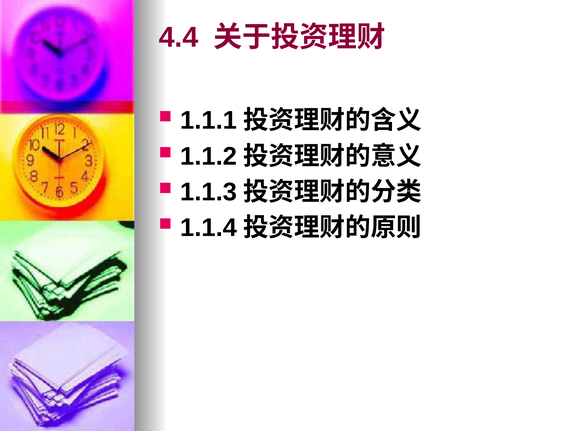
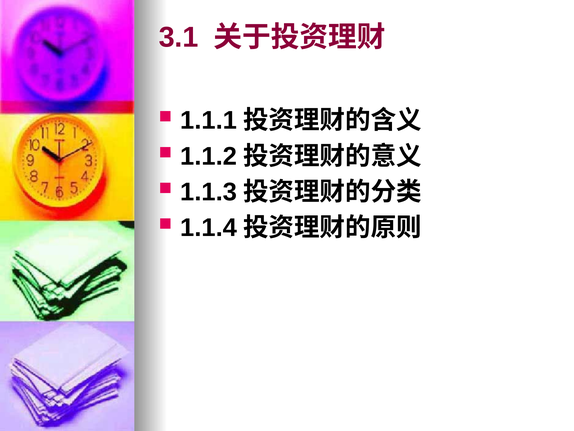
4.4: 4.4 -> 3.1
